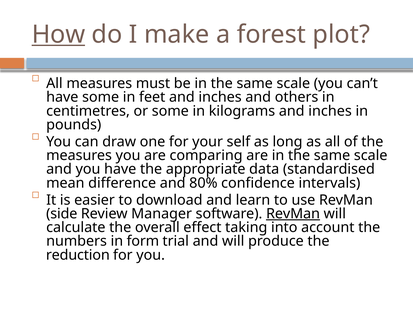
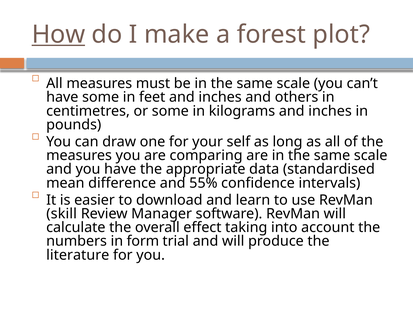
80%: 80% -> 55%
side: side -> skill
RevMan at (293, 214) underline: present -> none
reduction: reduction -> literature
